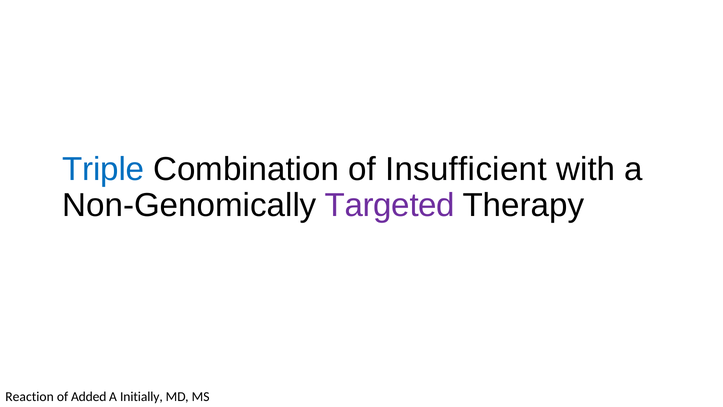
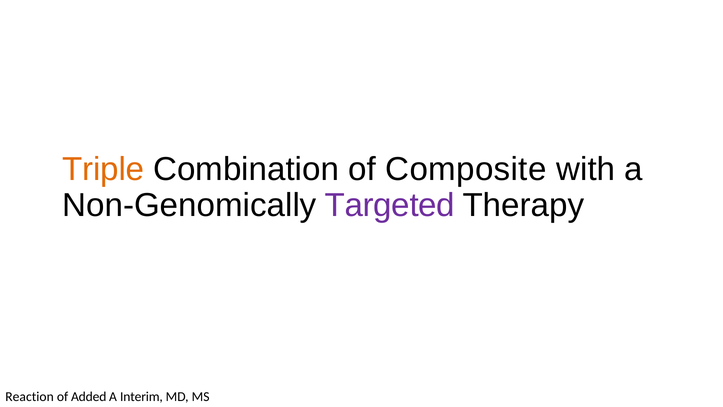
Triple colour: blue -> orange
Insufficient: Insufficient -> Composite
Initially: Initially -> Interim
